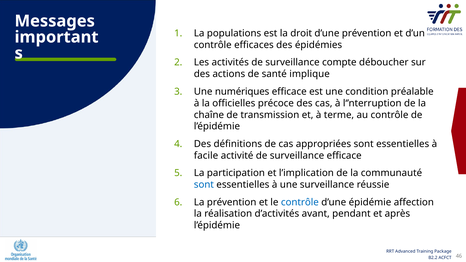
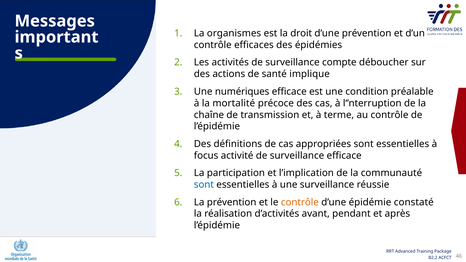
populations: populations -> organismes
officielles: officielles -> mortalité
facile: facile -> focus
contrôle at (300, 202) colour: blue -> orange
affection: affection -> constaté
